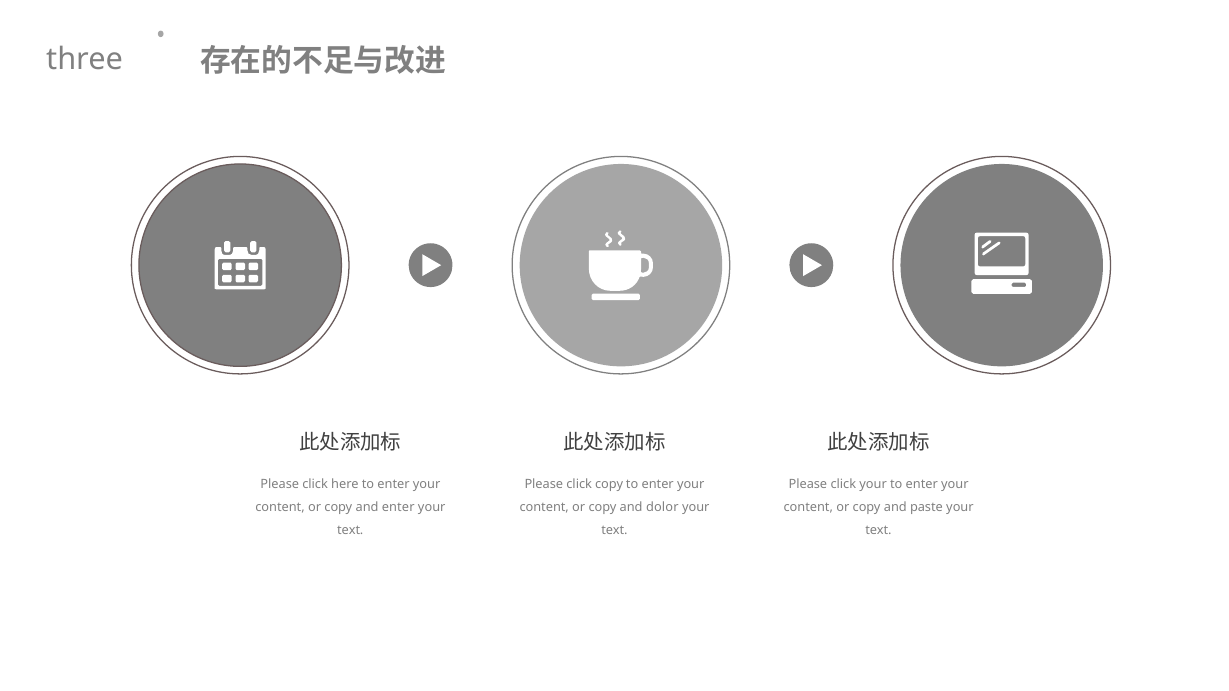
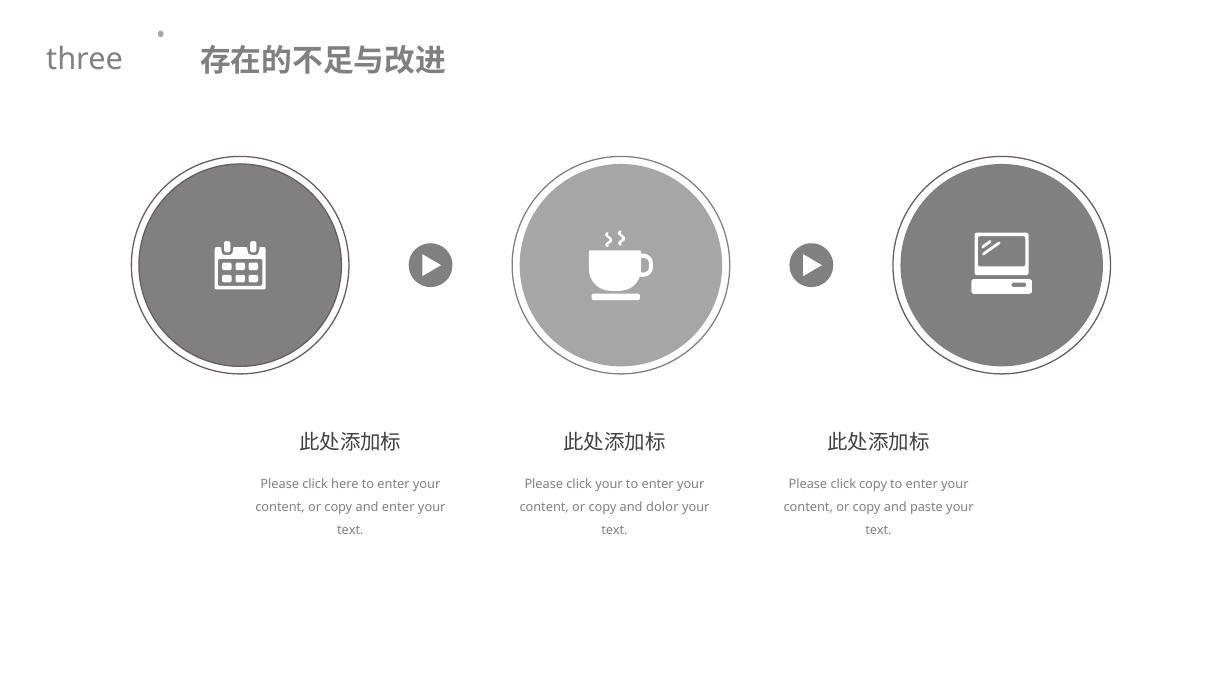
click copy: copy -> your
click your: your -> copy
